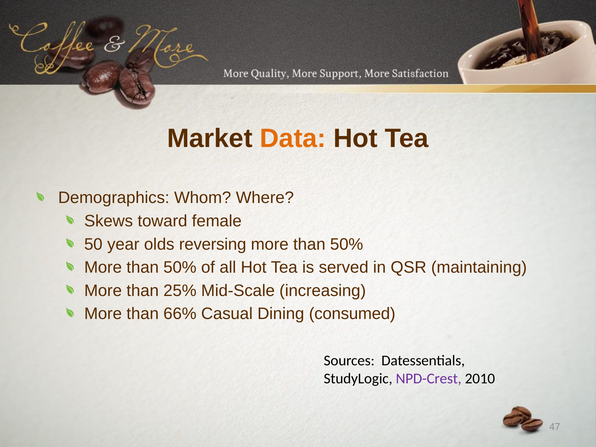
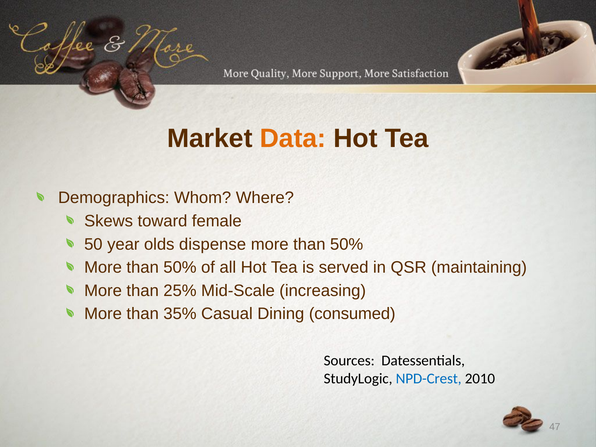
reversing: reversing -> dispense
66%: 66% -> 35%
NPD-Crest colour: purple -> blue
